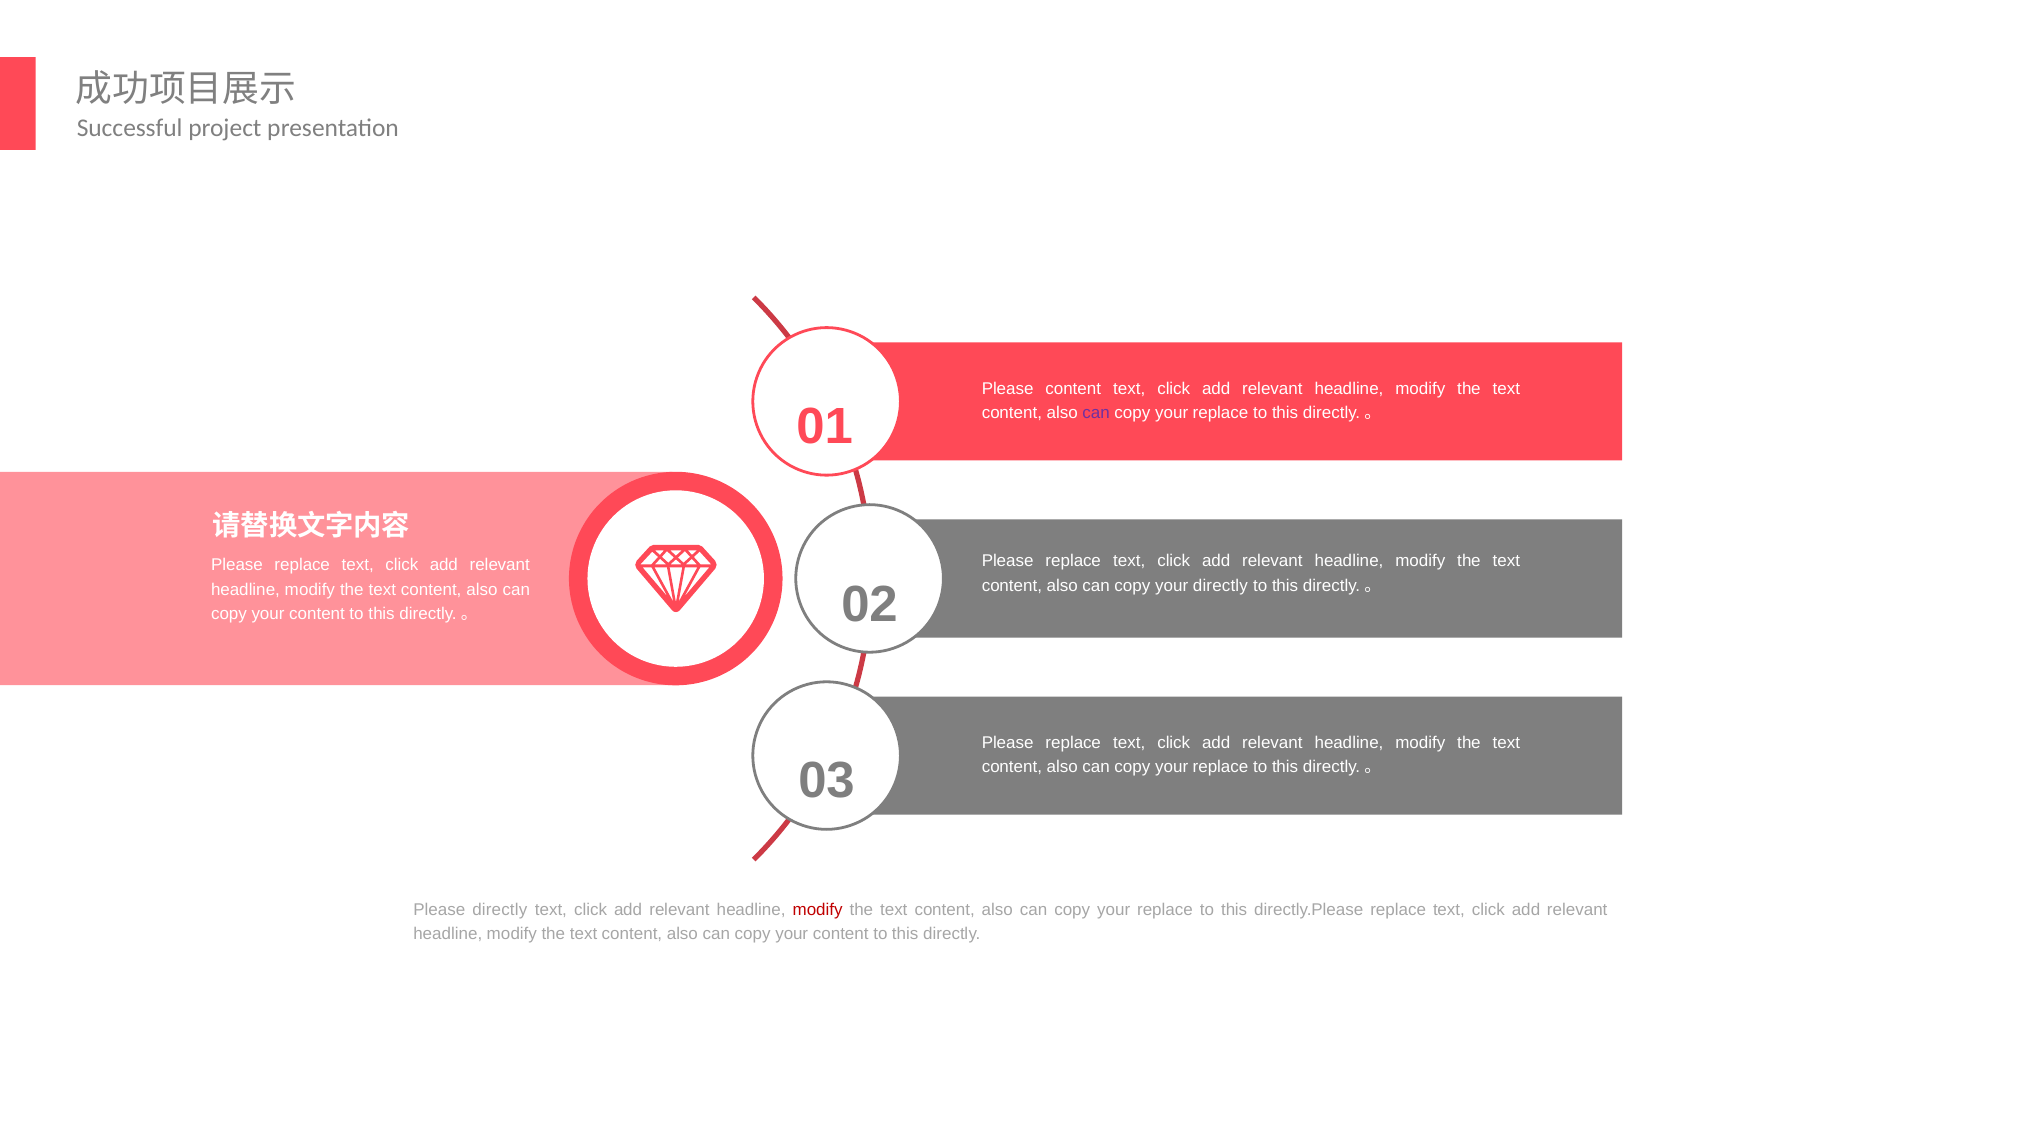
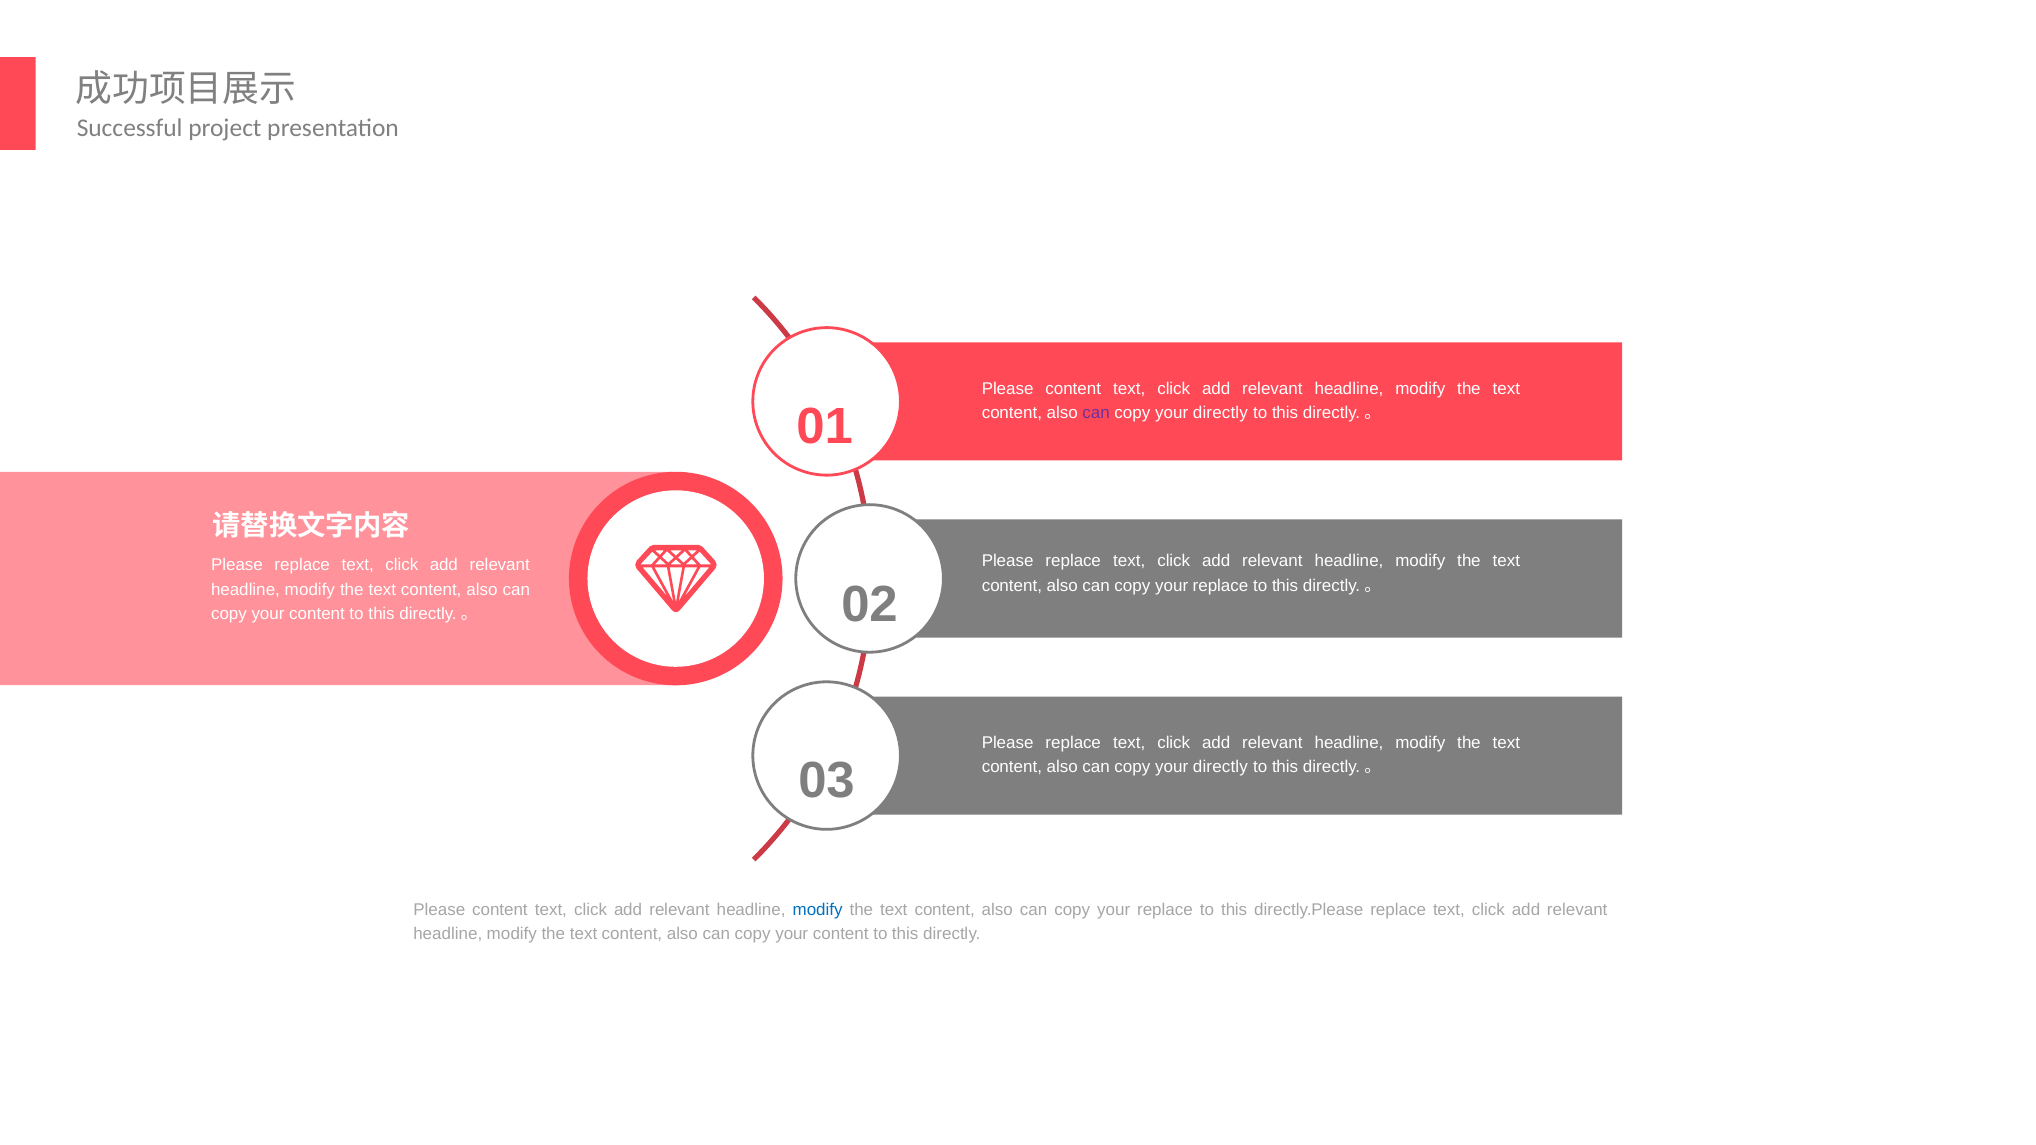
replace at (1220, 413): replace -> directly
directly at (1220, 586): directly -> replace
replace at (1220, 767): replace -> directly
directly at (500, 910): directly -> content
modify at (818, 910) colour: red -> blue
